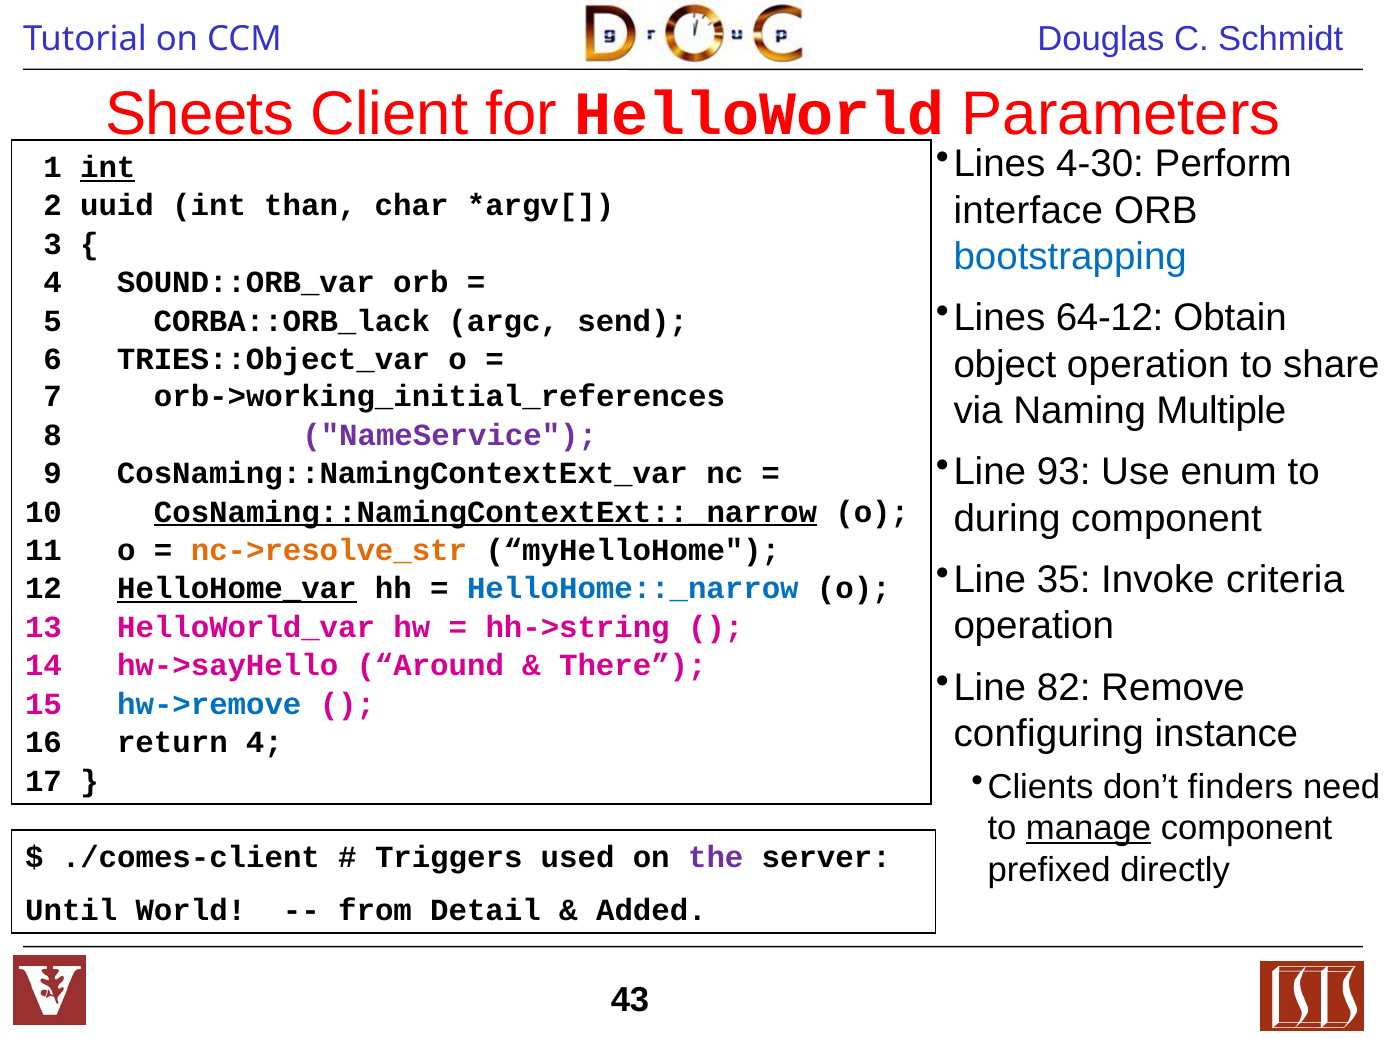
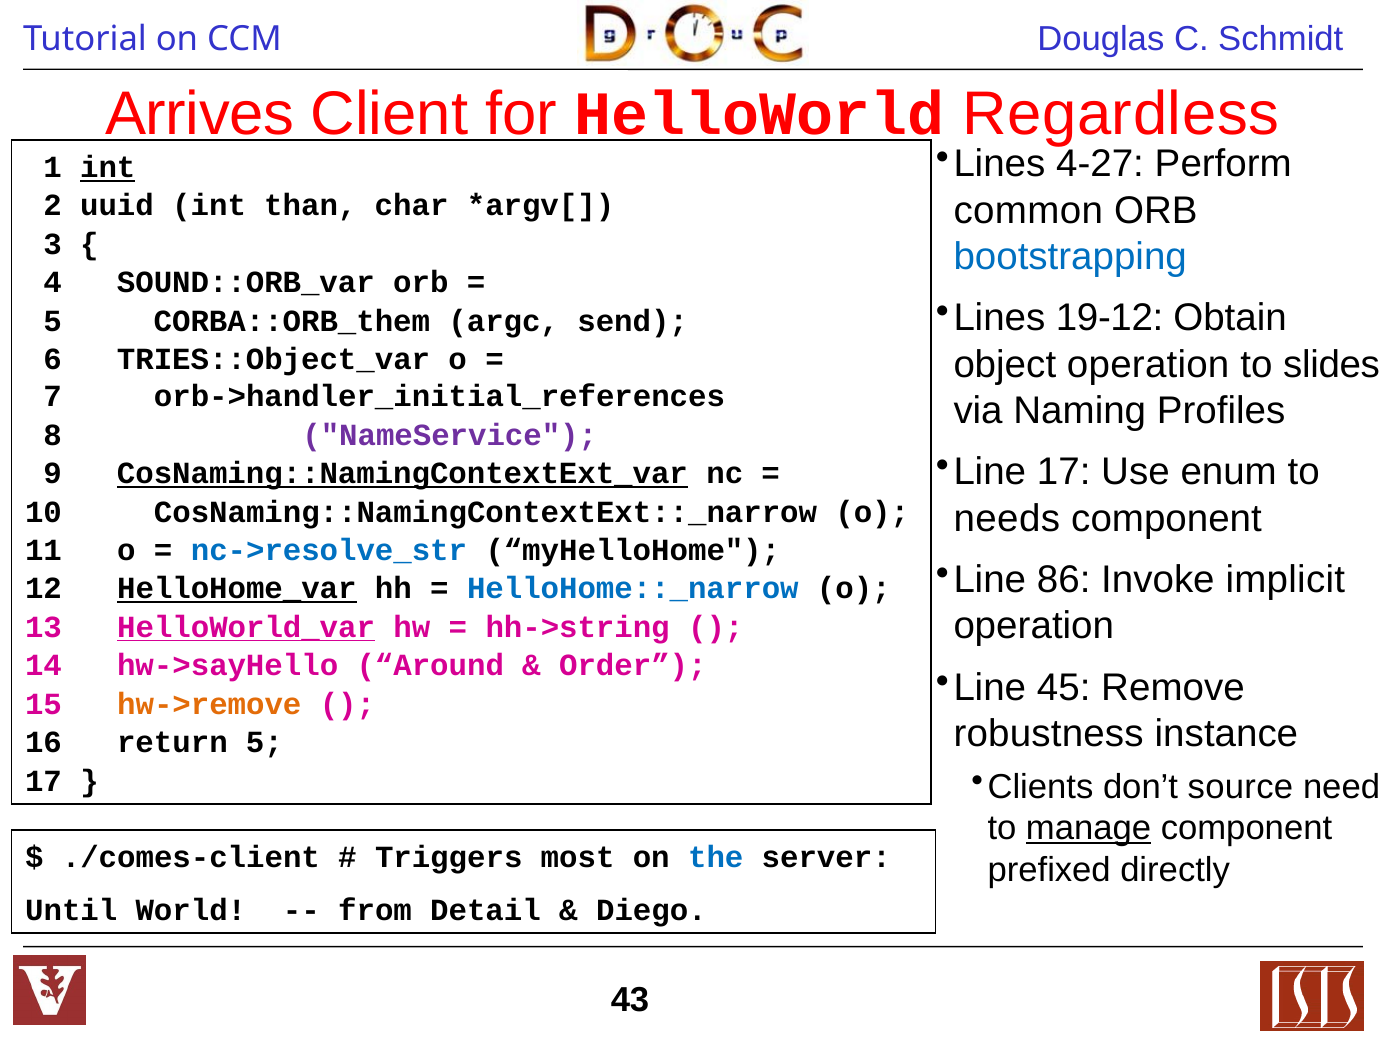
Sheets: Sheets -> Arrives
Parameters: Parameters -> Regardless
4-30: 4-30 -> 4-27
interface: interface -> common
64-12: 64-12 -> 19-12
CORBA::ORB_lack: CORBA::ORB_lack -> CORBA::ORB_them
share: share -> slides
orb->working_initial_references: orb->working_initial_references -> orb->handler_initial_references
Multiple: Multiple -> Profiles
Line 93: 93 -> 17
CosNaming::NamingContextExt_var underline: none -> present
CosNaming::NamingContextExt::_narrow underline: present -> none
during: during -> needs
nc->resolve_str colour: orange -> blue
35: 35 -> 86
criteria: criteria -> implicit
HelloWorld_var underline: none -> present
There: There -> Order
82: 82 -> 45
hw->remove colour: blue -> orange
configuring: configuring -> robustness
return 4: 4 -> 5
finders: finders -> source
used: used -> most
the colour: purple -> blue
Added: Added -> Diego
